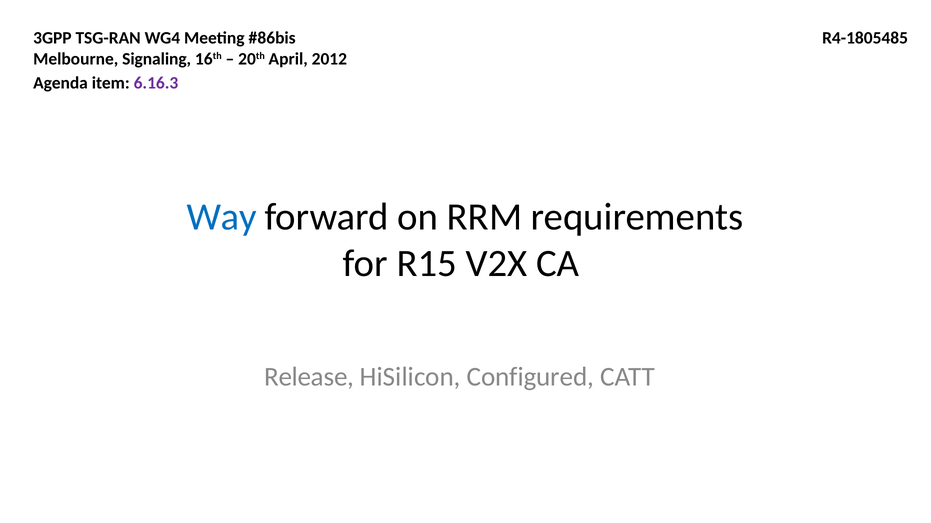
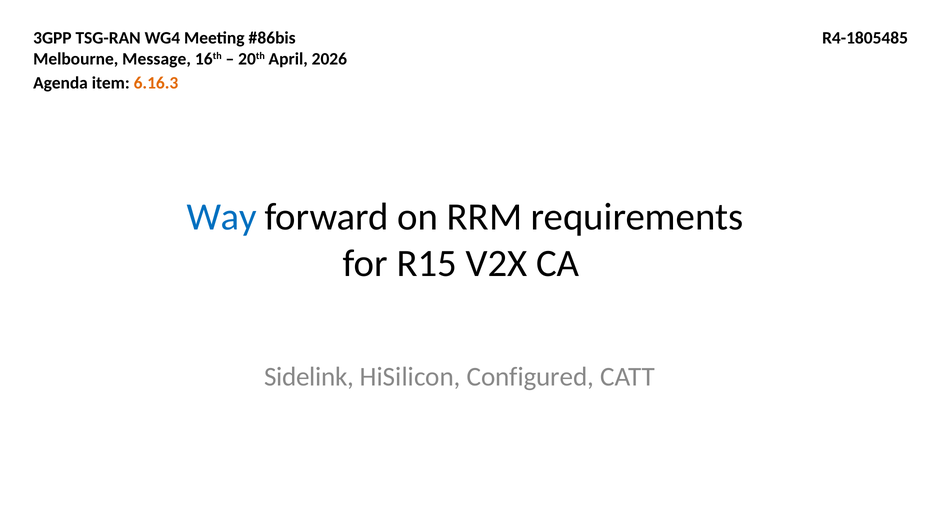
Signaling: Signaling -> Message
2012: 2012 -> 2026
6.16.3 colour: purple -> orange
Release: Release -> Sidelink
